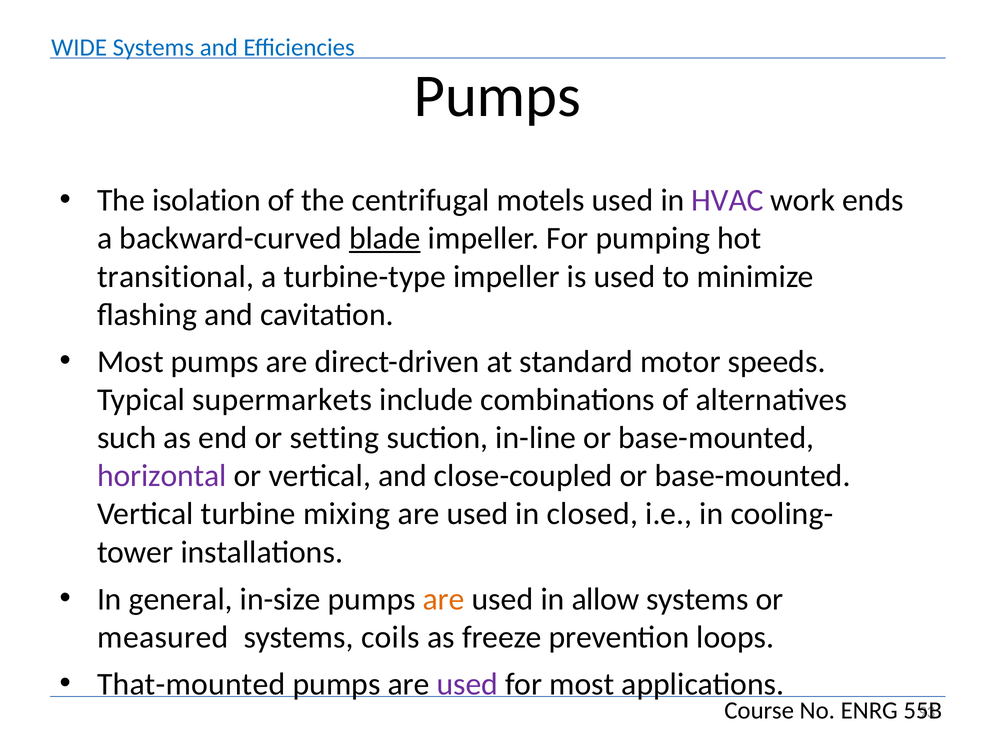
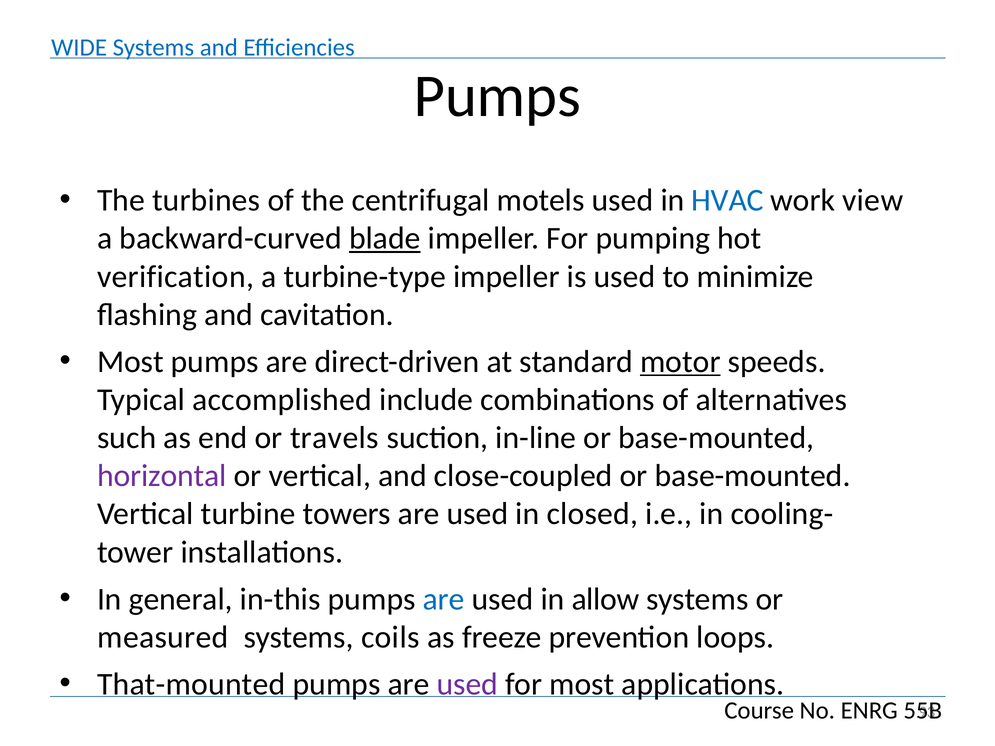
isolation: isolation -> turbines
HVAC colour: purple -> blue
ends: ends -> view
transitional: transitional -> verification
motor underline: none -> present
supermarkets: supermarkets -> accomplished
setting: setting -> travels
mixing: mixing -> towers
in-size: in-size -> in-this
are at (444, 599) colour: orange -> blue
